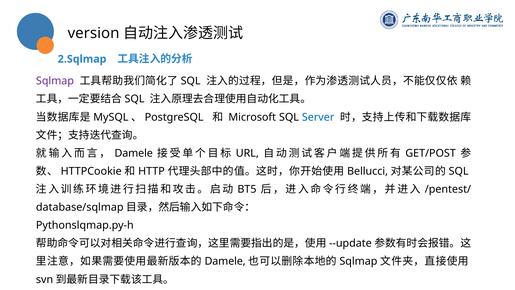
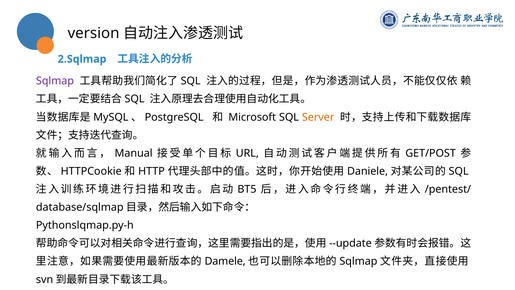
Server colour: blue -> orange
Damele at (134, 153): Damele -> Manual
Bellucci: Bellucci -> Daniele
